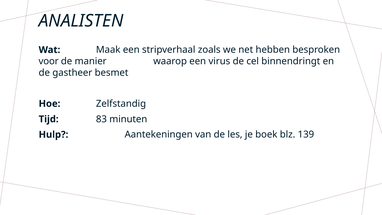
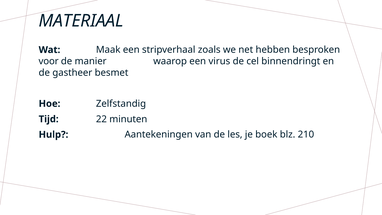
ANALISTEN: ANALISTEN -> MATERIAAL
83: 83 -> 22
139: 139 -> 210
